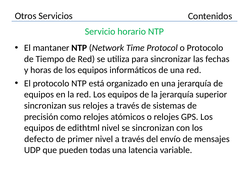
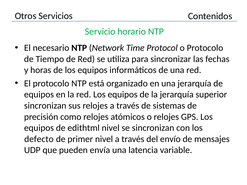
mantaner: mantaner -> necesario
todas: todas -> envía
